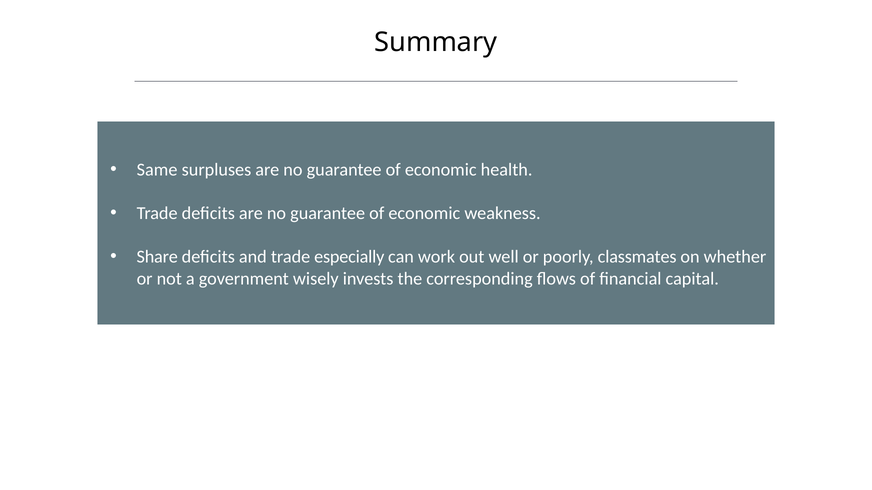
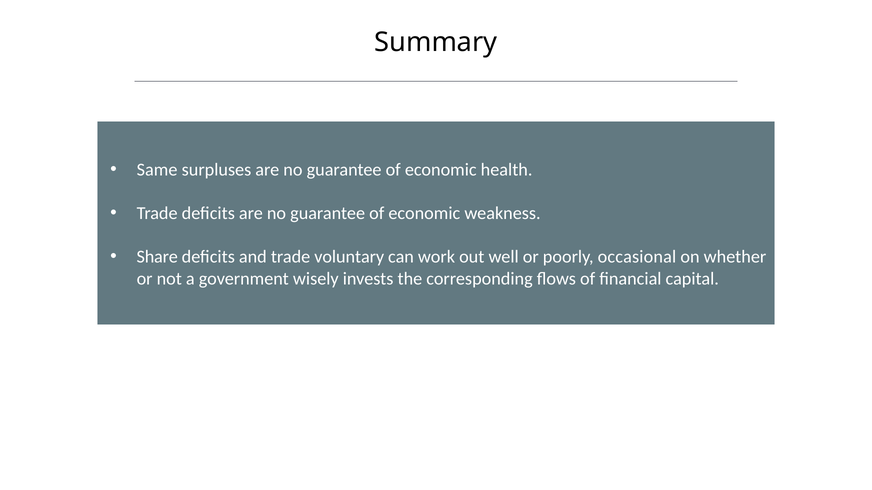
especially: especially -> voluntary
classmates: classmates -> occasional
